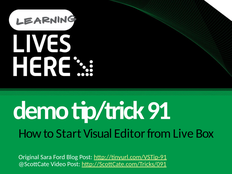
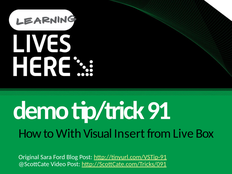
Start: Start -> With
Editor: Editor -> Insert
